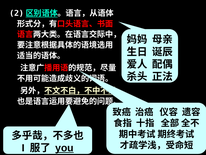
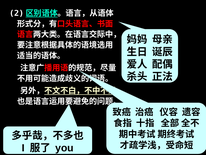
you underline: present -> none
